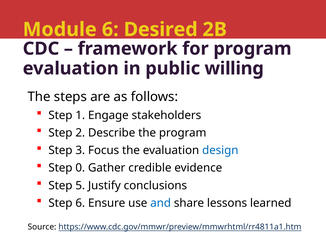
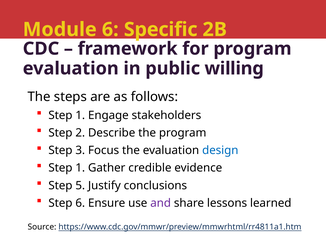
Desired: Desired -> Specific
0 at (80, 168): 0 -> 1
and colour: blue -> purple
